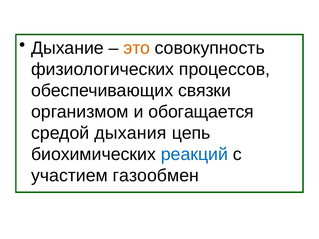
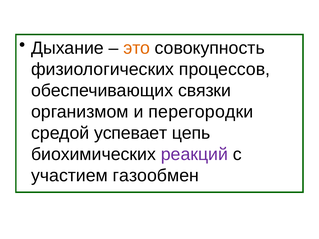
обогащается: обогащается -> перегородки
дыхания: дыхания -> успевает
реакций colour: blue -> purple
